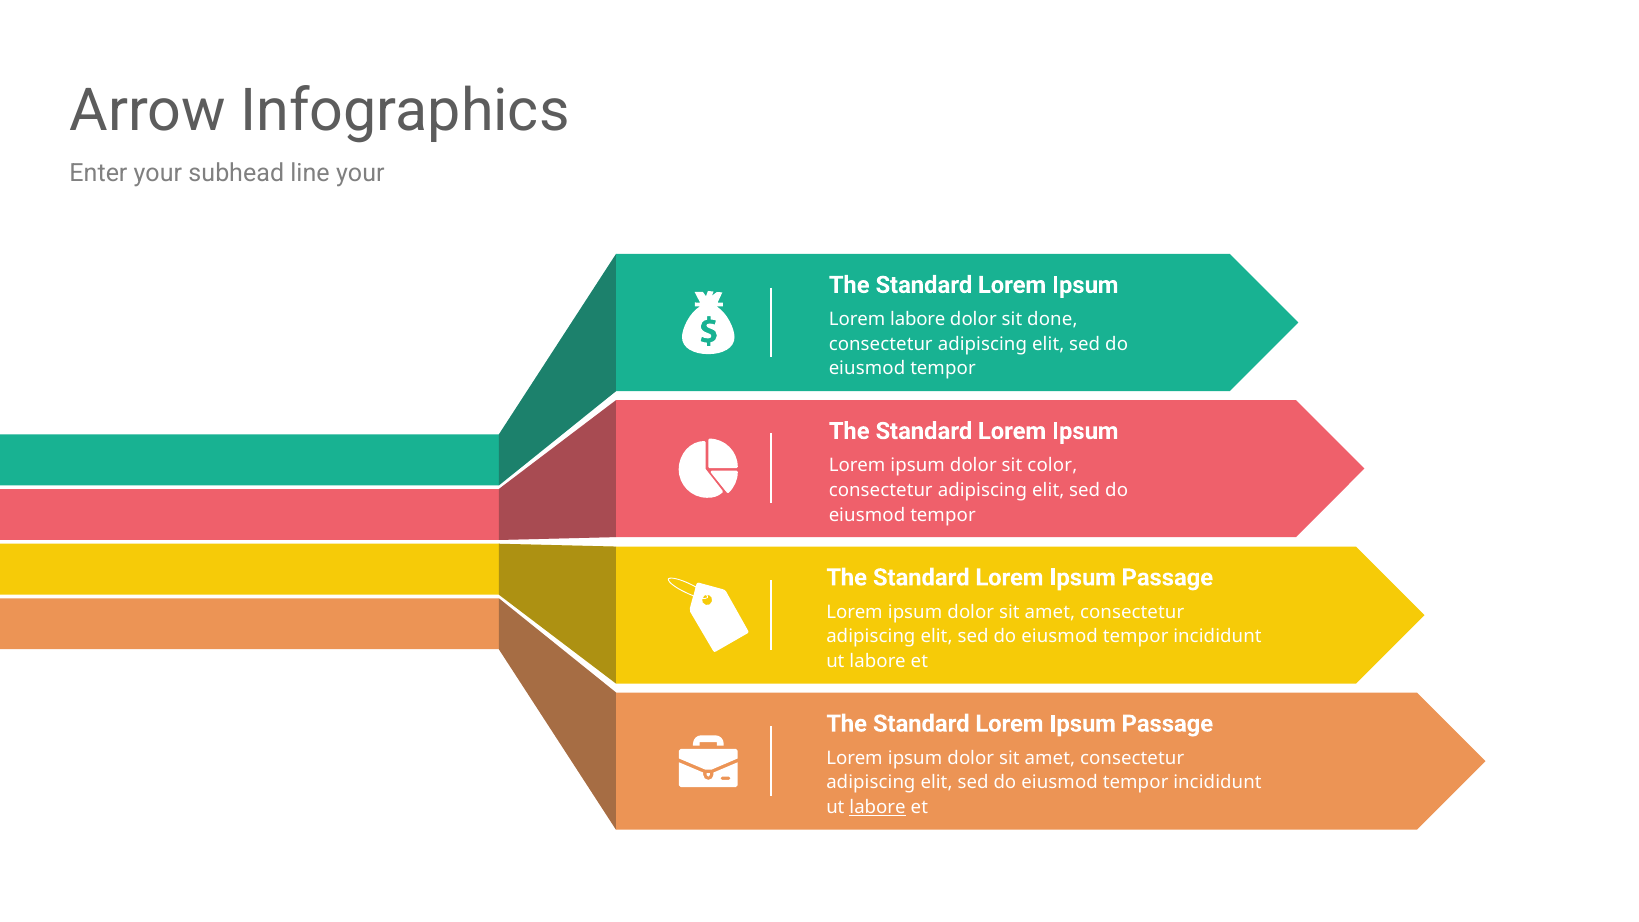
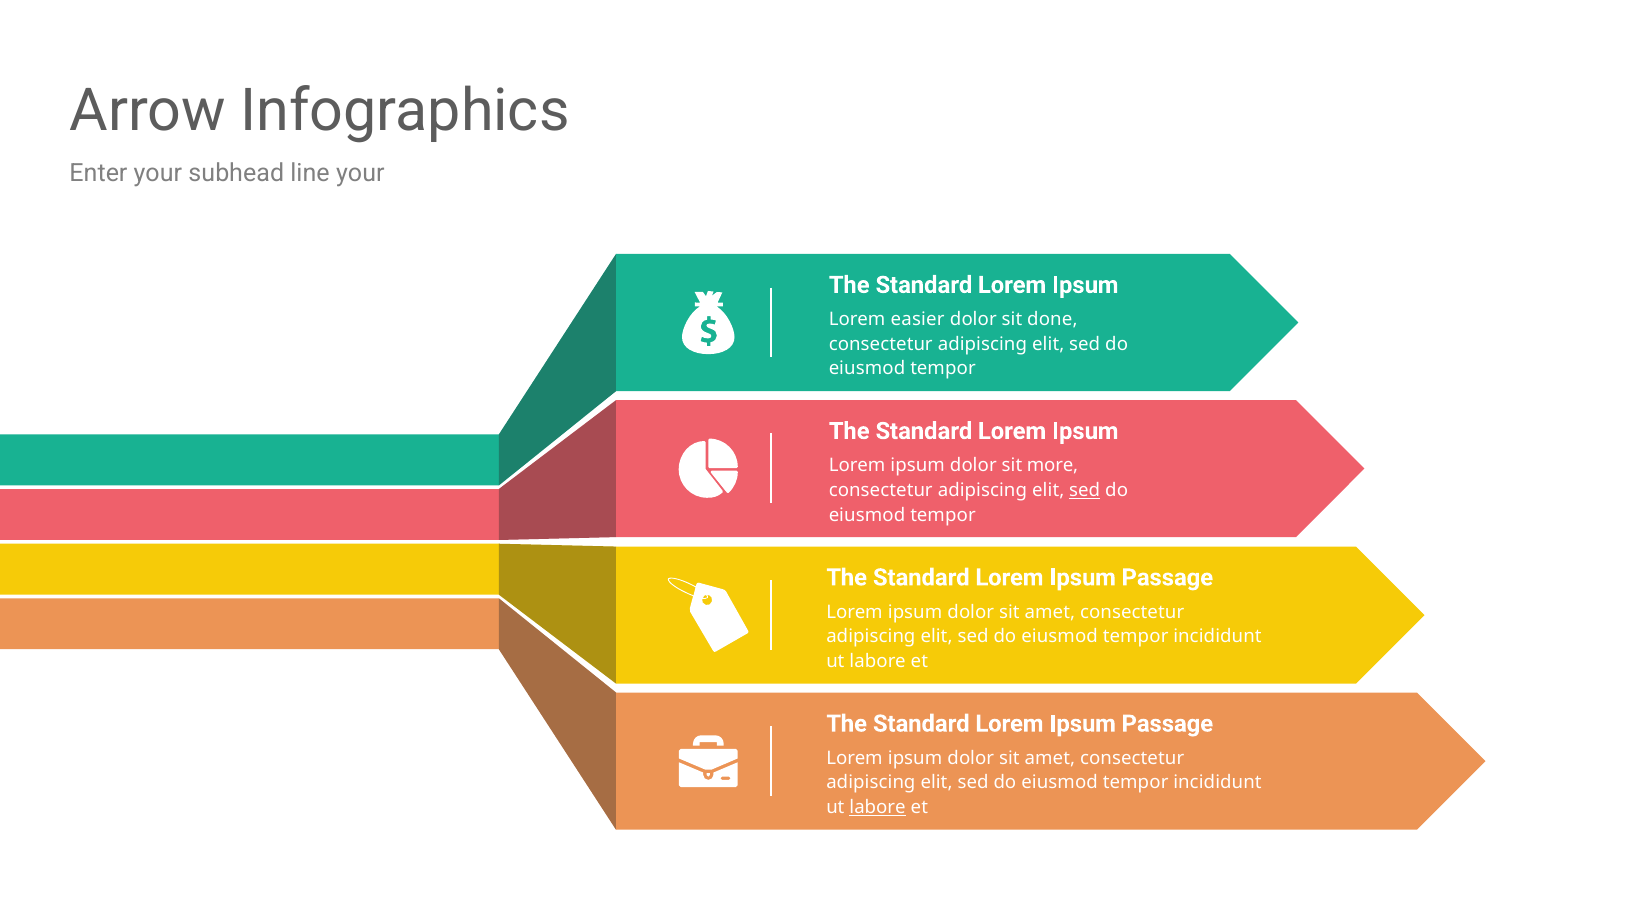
Lorem labore: labore -> easier
color: color -> more
sed at (1085, 490) underline: none -> present
